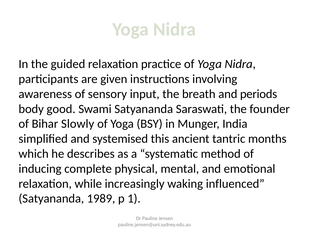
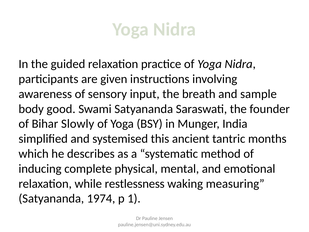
periods: periods -> sample
increasingly: increasingly -> restlessness
influenced: influenced -> measuring
1989: 1989 -> 1974
